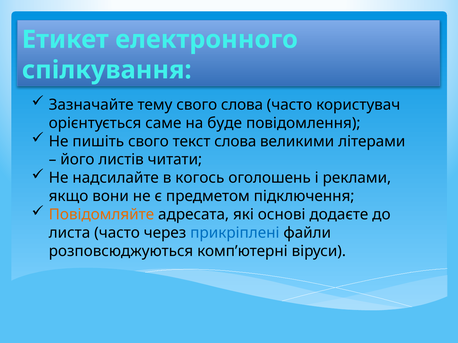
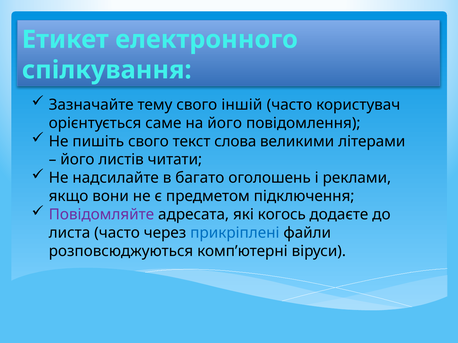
свого слова: слова -> іншій
на буде: буде -> його
когось: когось -> багато
Повідомляйте colour: orange -> purple
основі: основі -> когось
